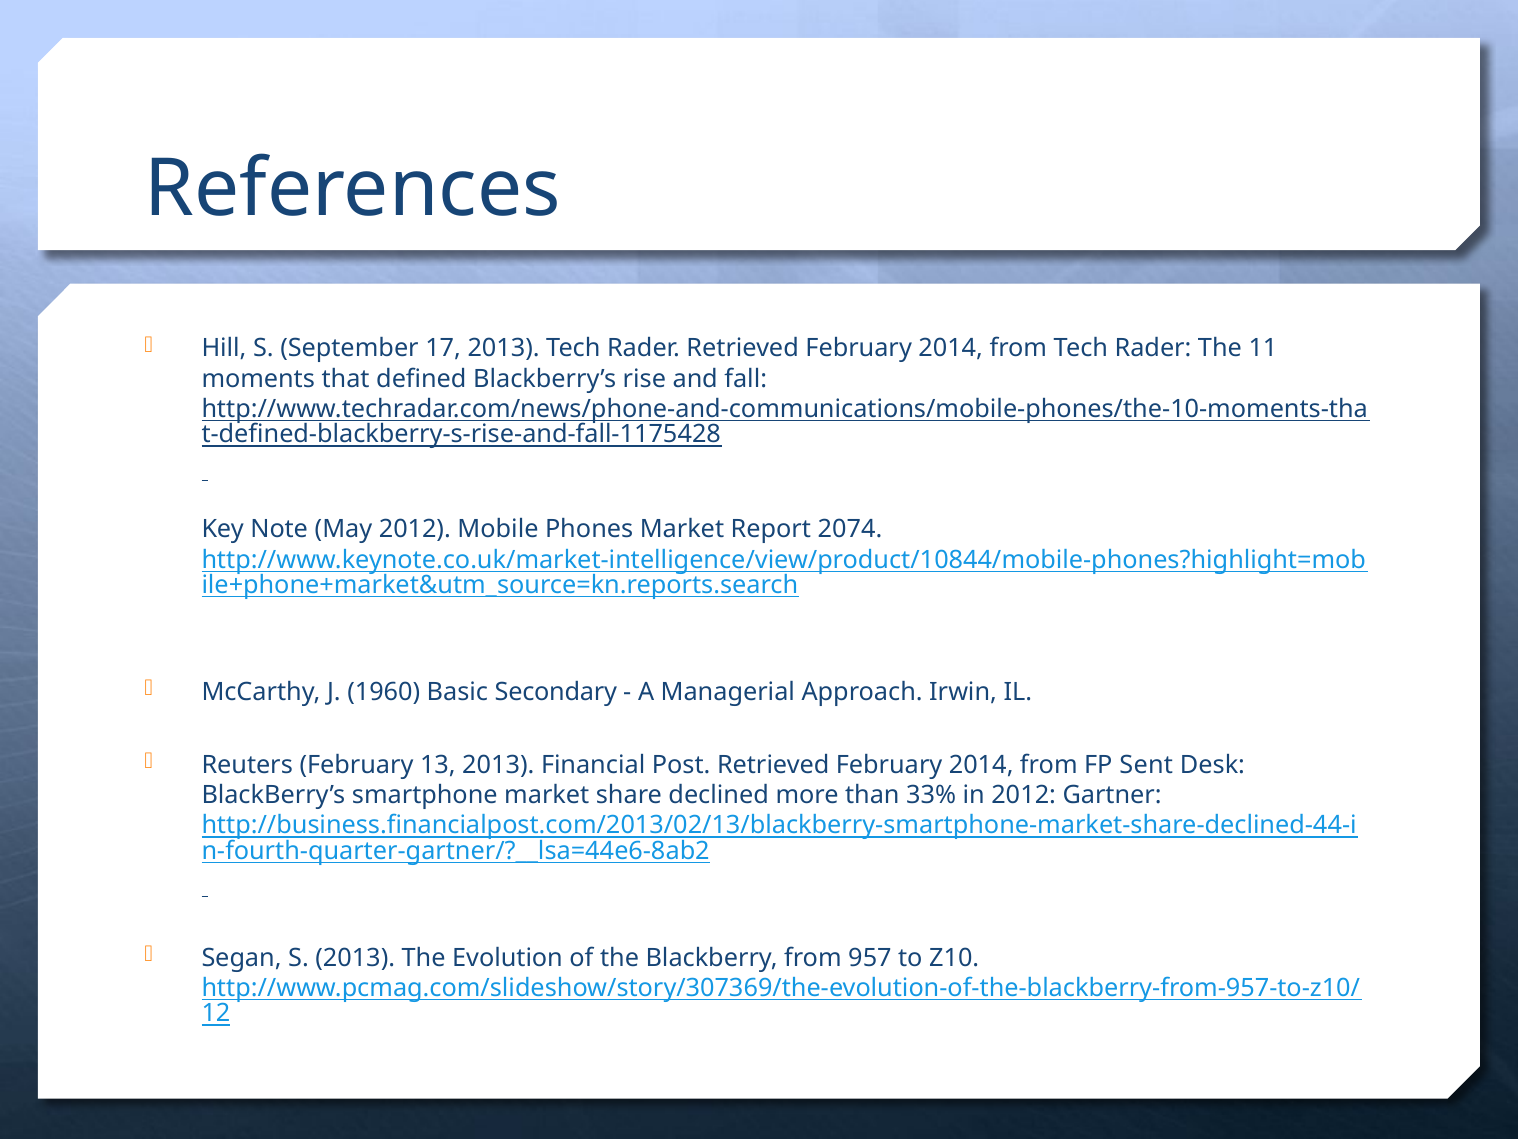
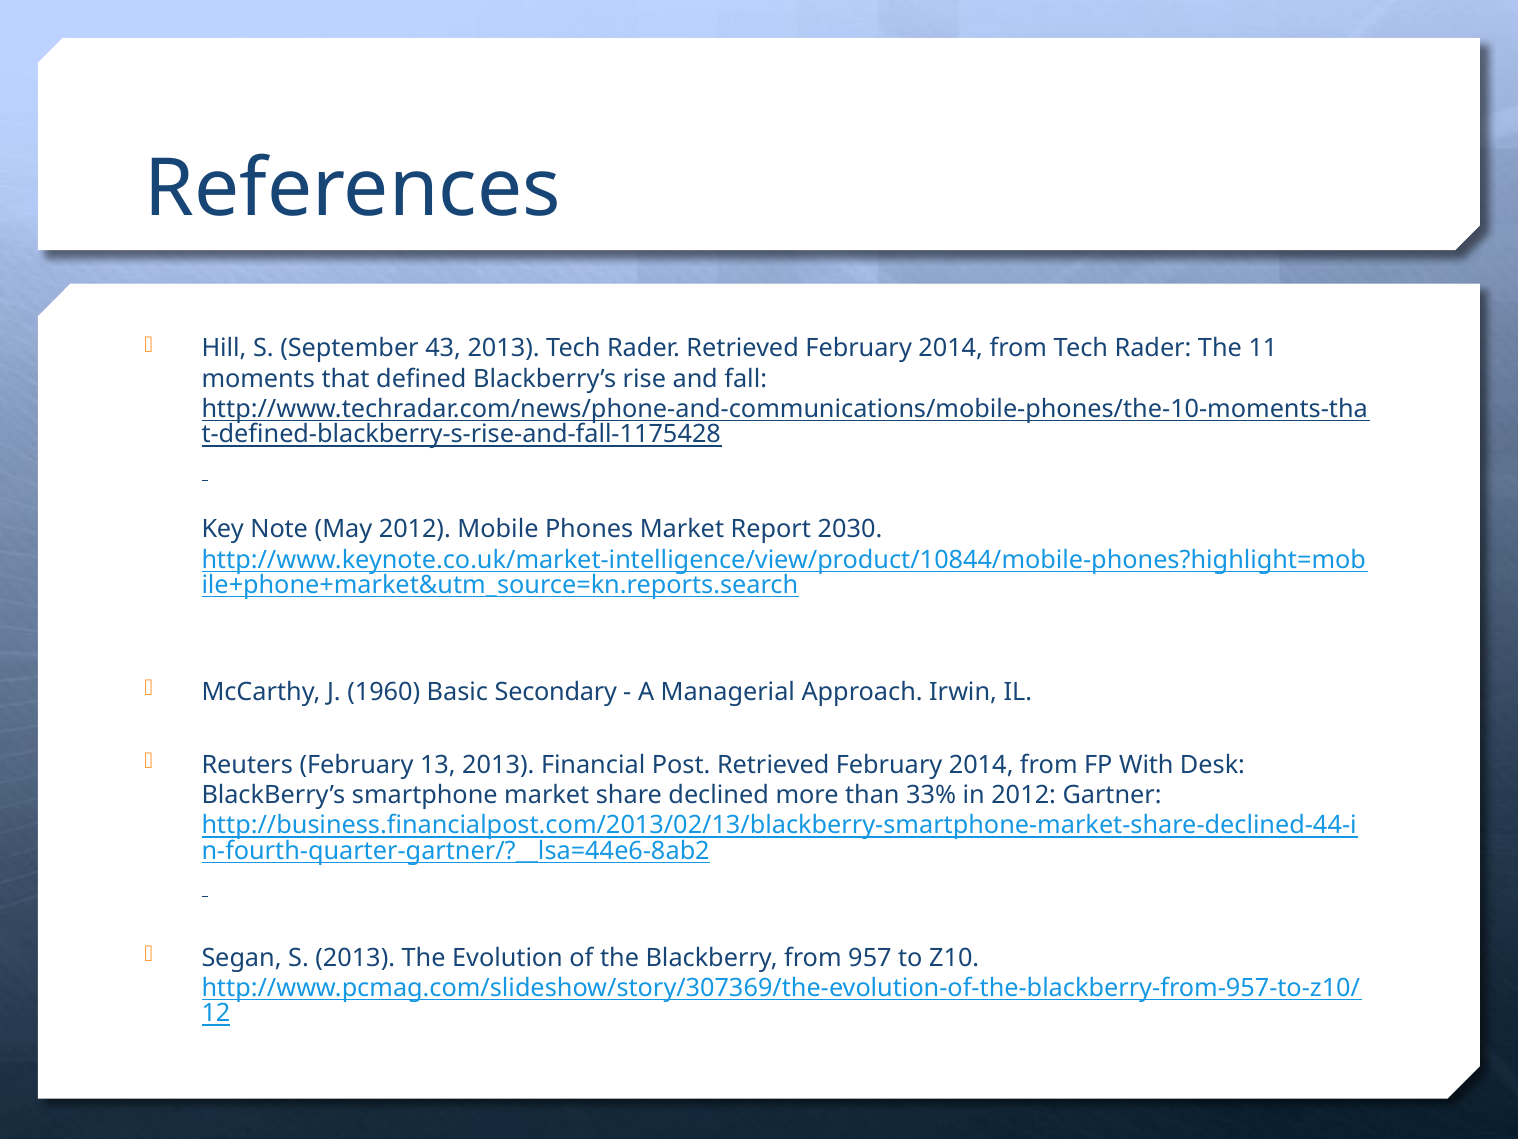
17: 17 -> 43
2074: 2074 -> 2030
Sent: Sent -> With
